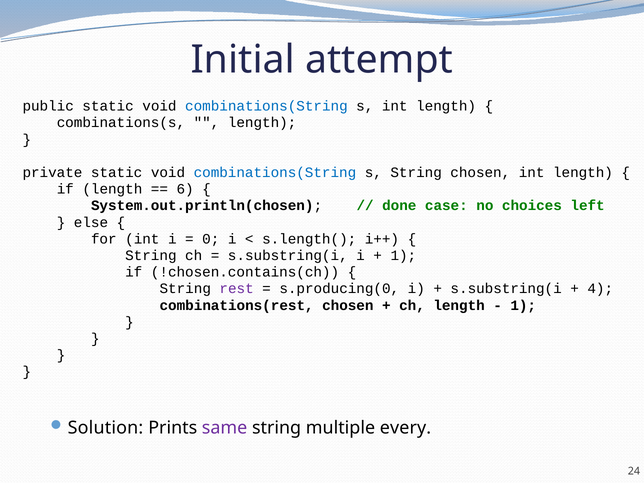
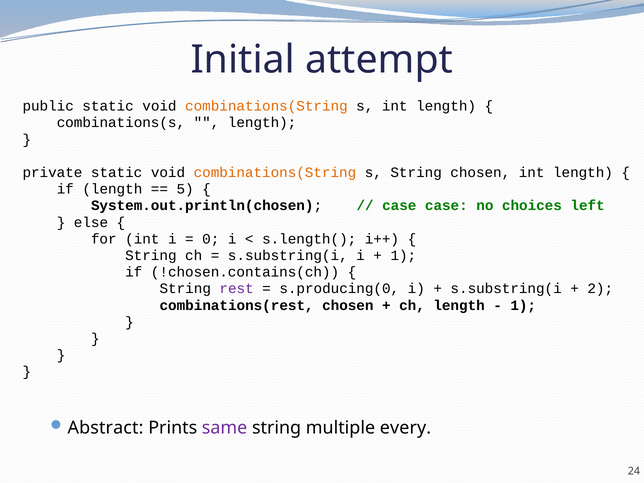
combinations(String at (266, 106) colour: blue -> orange
combinations(String at (275, 172) colour: blue -> orange
6: 6 -> 5
done at (399, 206): done -> case
4: 4 -> 2
Solution: Solution -> Abstract
